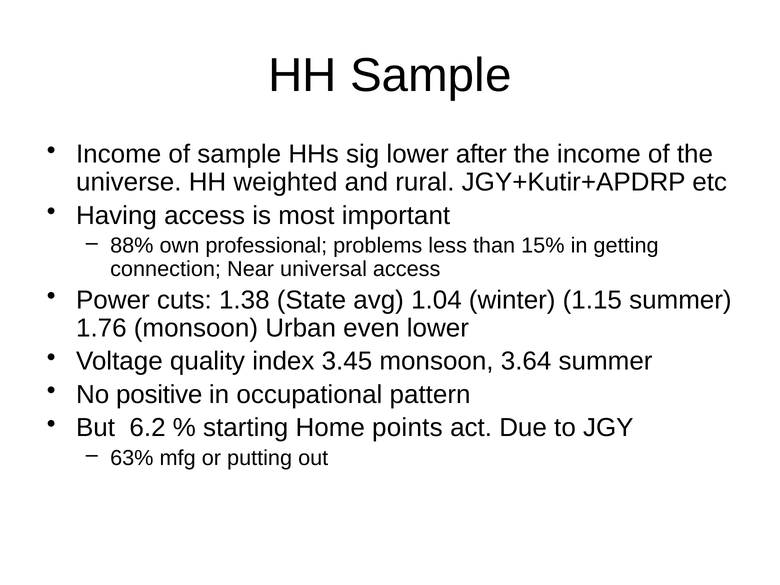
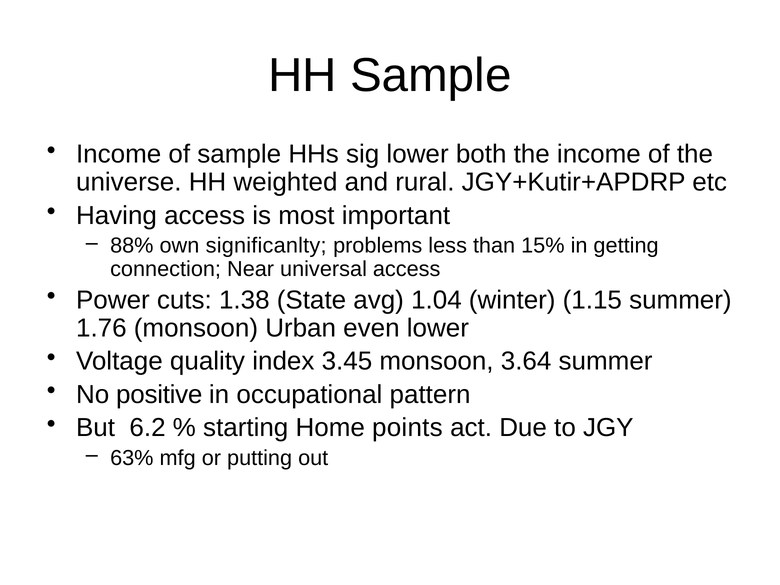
after: after -> both
professional: professional -> significanlty
